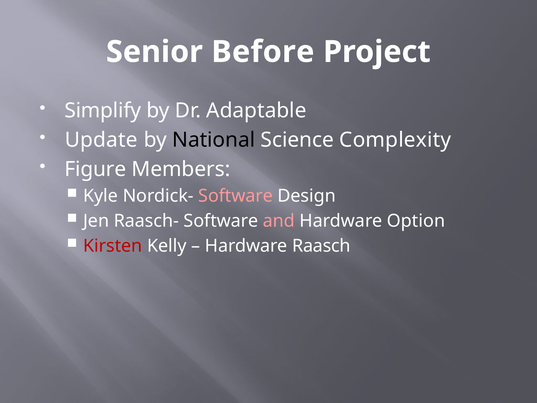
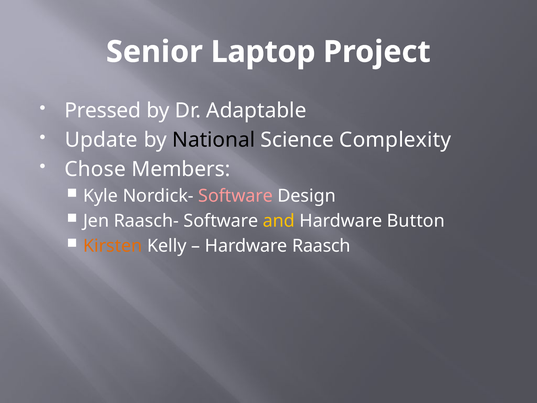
Before: Before -> Laptop
Simplify: Simplify -> Pressed
Figure: Figure -> Chose
and colour: pink -> yellow
Option: Option -> Button
Kirsten colour: red -> orange
